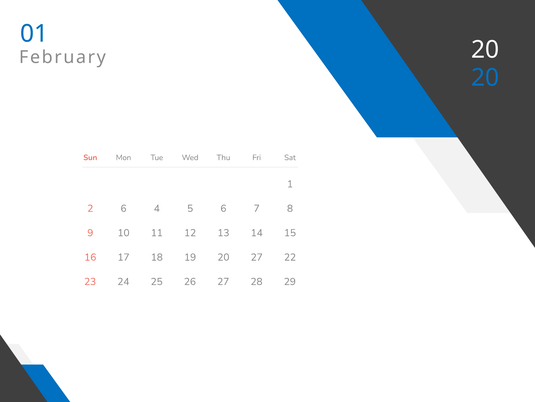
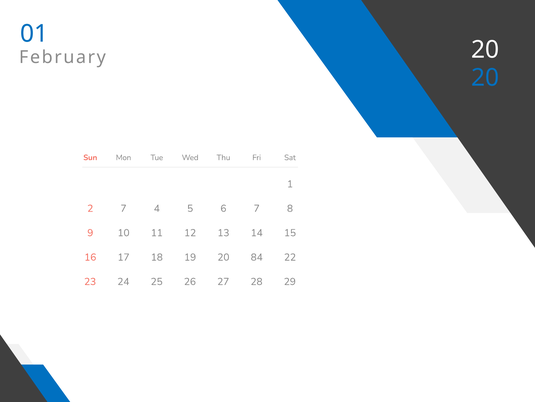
2 6: 6 -> 7
20 27: 27 -> 84
